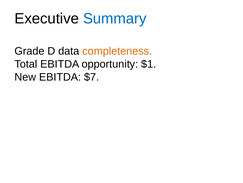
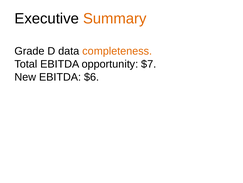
Summary colour: blue -> orange
$1: $1 -> $7
$7: $7 -> $6
